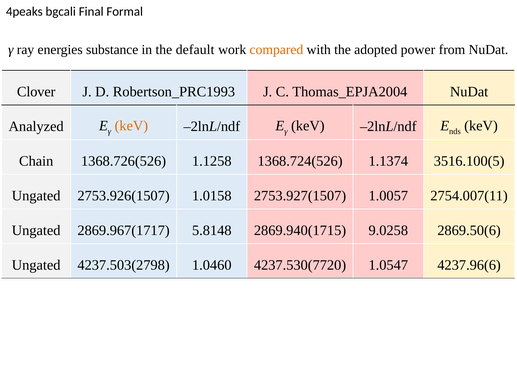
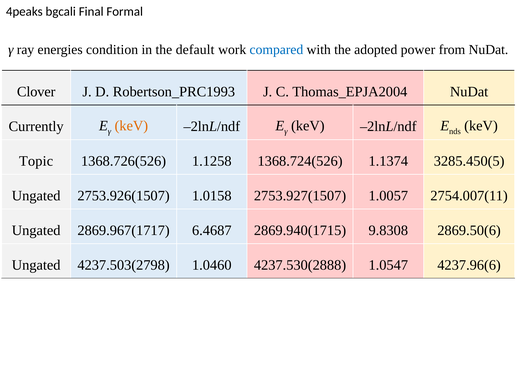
substance: substance -> condition
compared colour: orange -> blue
Analyzed: Analyzed -> Currently
Chain: Chain -> Topic
3516.100(5: 3516.100(5 -> 3285.450(5
5.8148: 5.8148 -> 6.4687
9.0258: 9.0258 -> 9.8308
4237.530(7720: 4237.530(7720 -> 4237.530(2888
